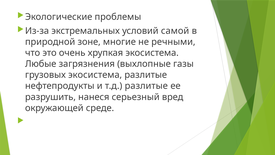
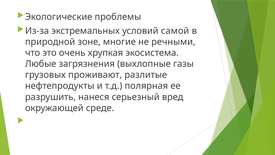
грузовых экосистема: экосистема -> проживают
т.д разлитые: разлитые -> полярная
